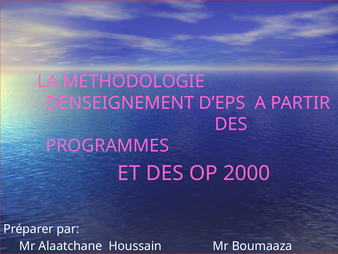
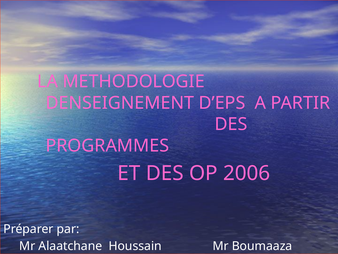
2000: 2000 -> 2006
